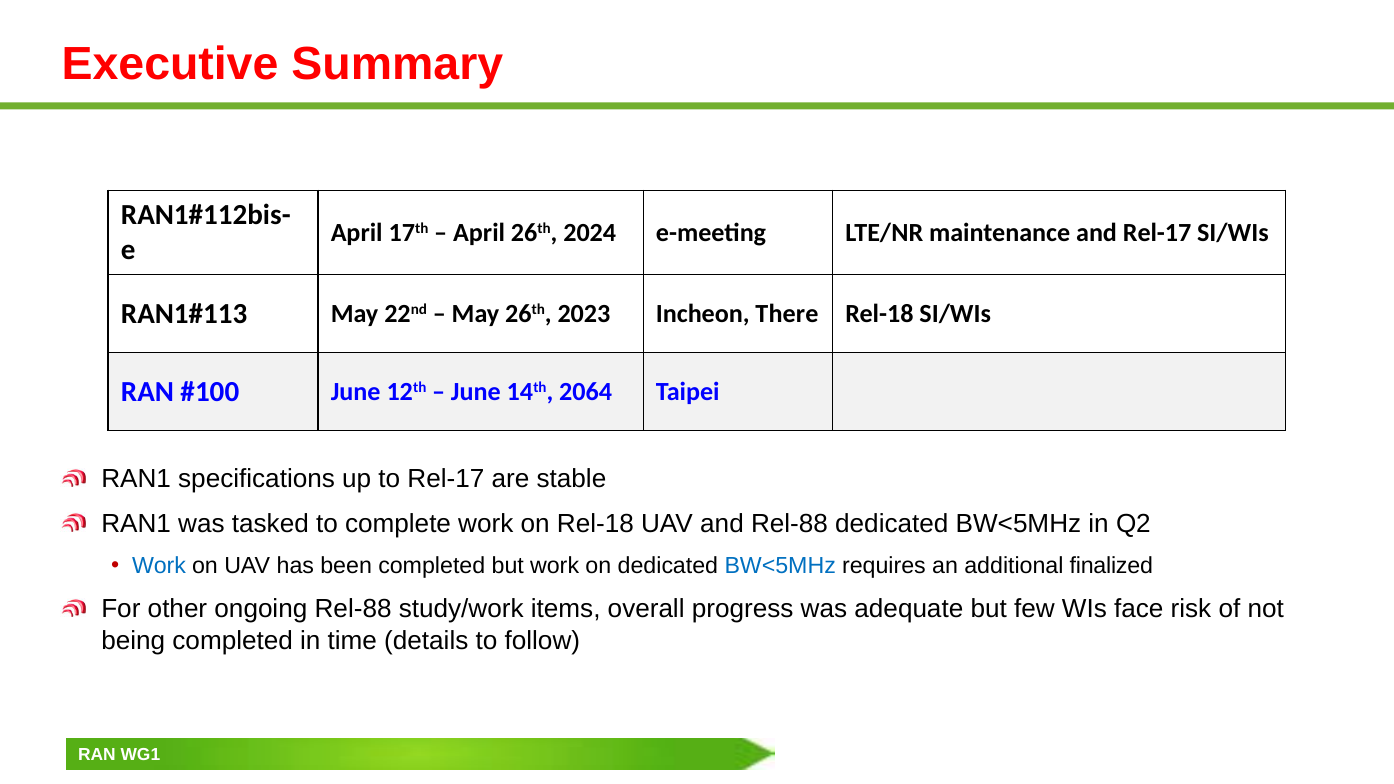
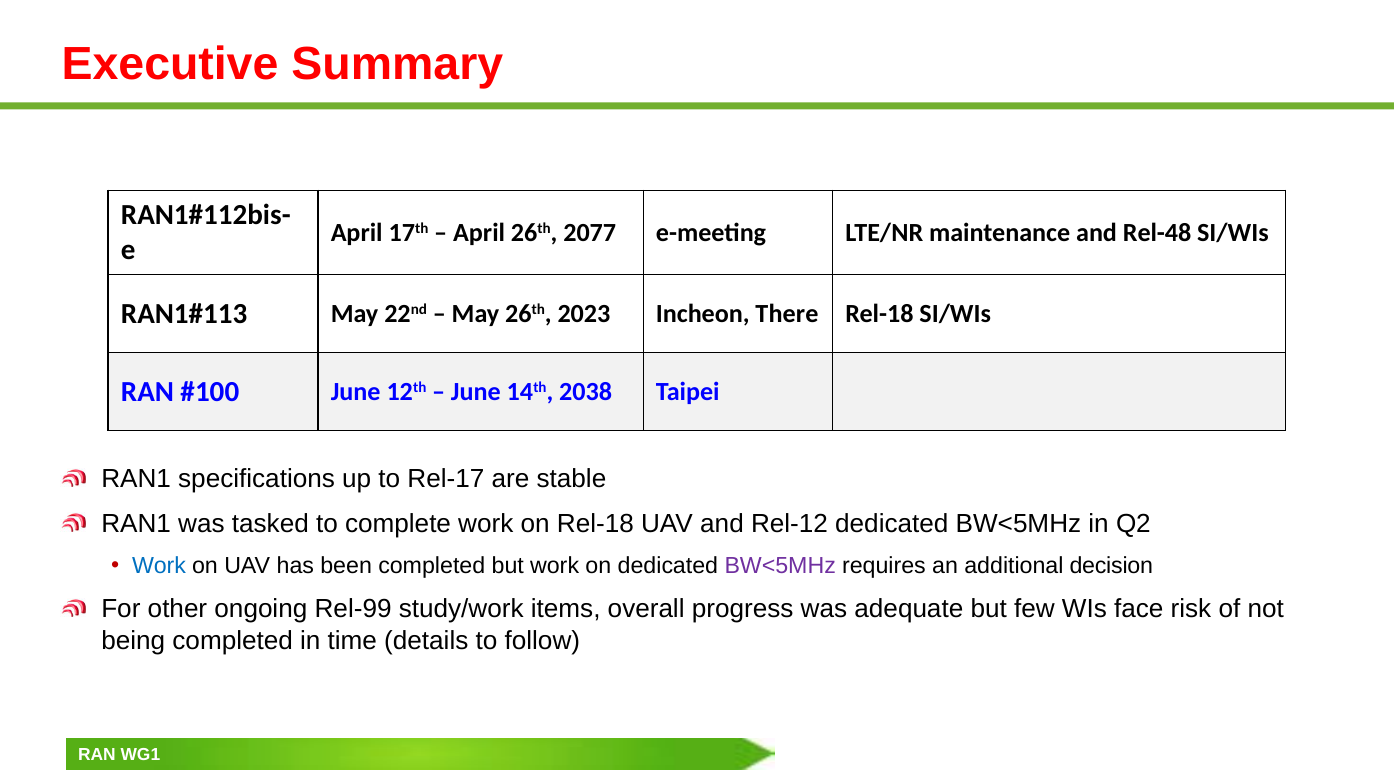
2024: 2024 -> 2077
and Rel-17: Rel-17 -> Rel-48
2064: 2064 -> 2038
and Rel-88: Rel-88 -> Rel-12
BW<5MHz at (780, 566) colour: blue -> purple
finalized: finalized -> decision
ongoing Rel-88: Rel-88 -> Rel-99
